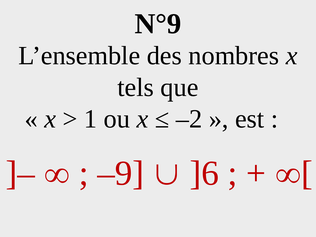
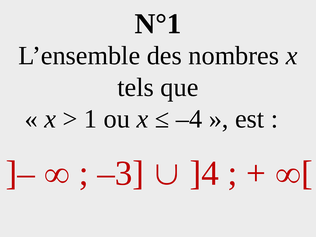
N°9: N°9 -> N°1
–2: –2 -> –4
–9: –9 -> –3
]6: ]6 -> ]4
